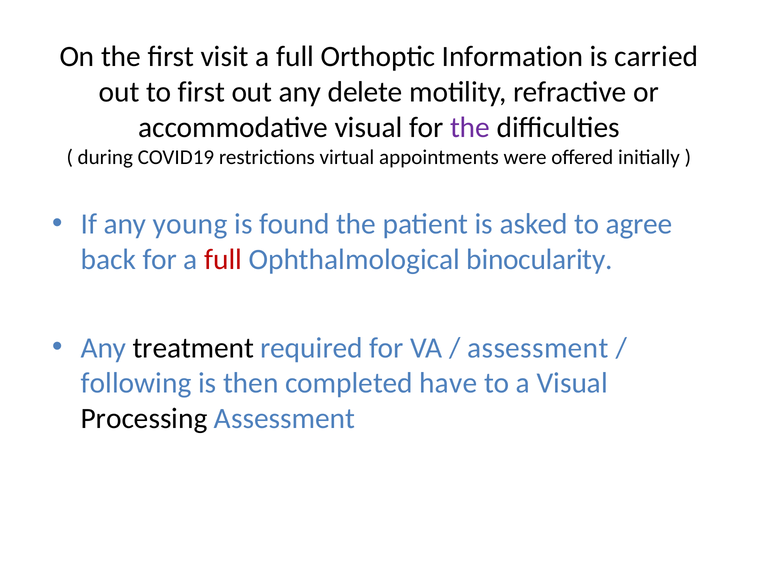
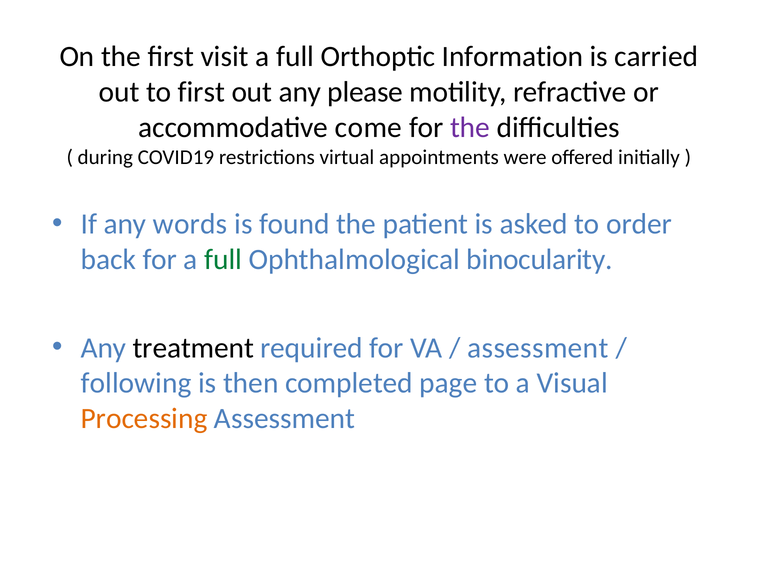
delete: delete -> please
accommodative visual: visual -> come
young: young -> words
agree: agree -> order
full at (223, 260) colour: red -> green
have: have -> page
Processing colour: black -> orange
